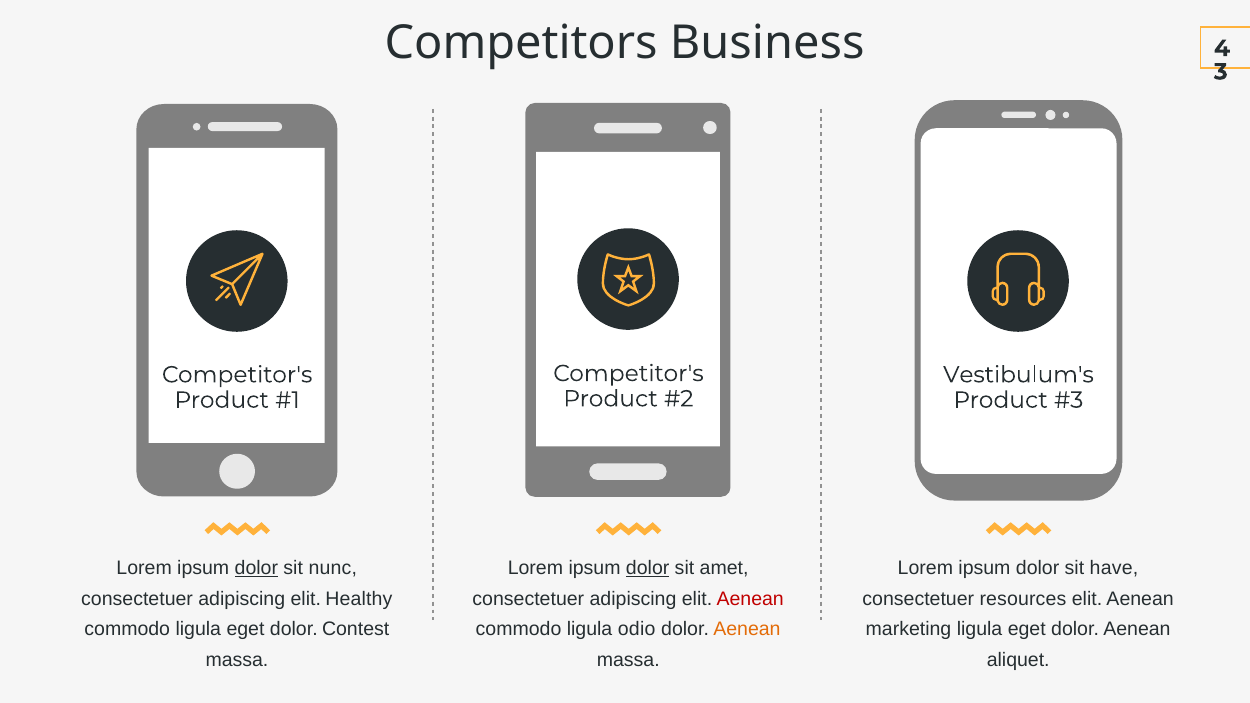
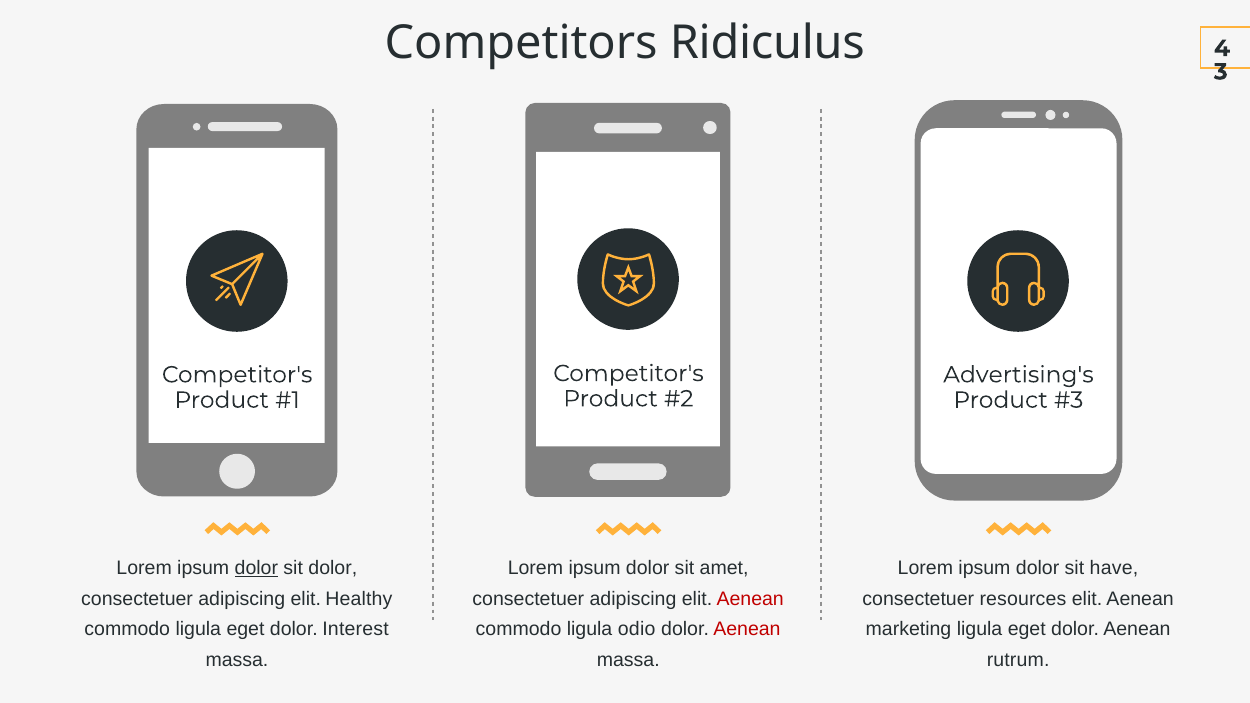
Business: Business -> Ridiculus
Vestibulum's: Vestibulum's -> Advertising's
sit nunc: nunc -> dolor
dolor at (648, 568) underline: present -> none
Contest: Contest -> Interest
Aenean at (747, 629) colour: orange -> red
aliquet: aliquet -> rutrum
